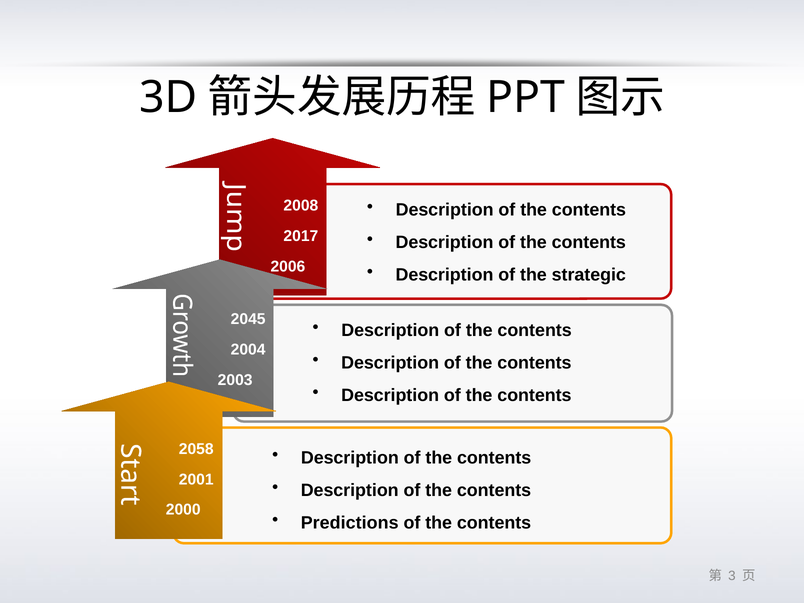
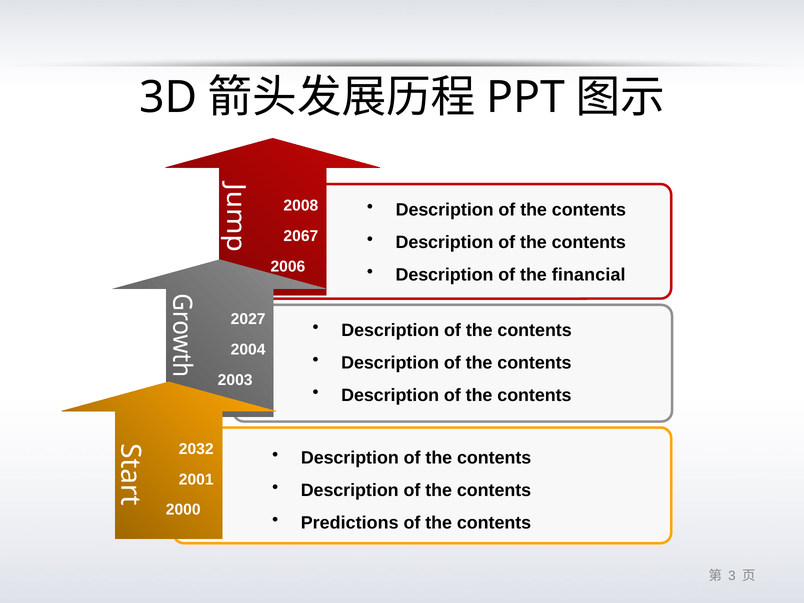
2017: 2017 -> 2067
strategic: strategic -> financial
2045: 2045 -> 2027
2058: 2058 -> 2032
